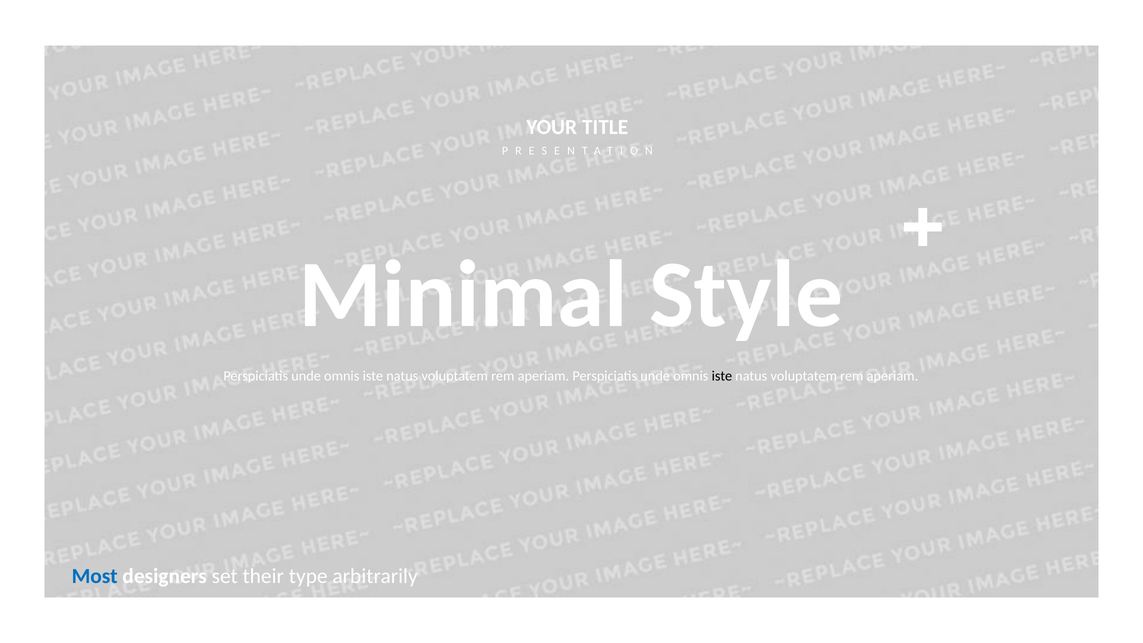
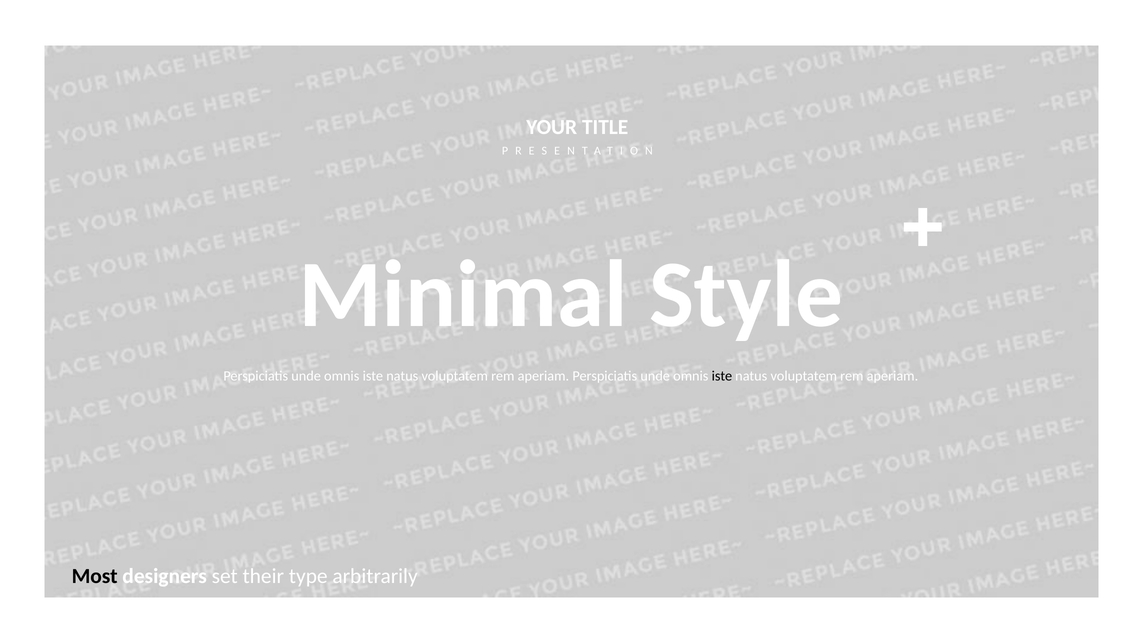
Most colour: blue -> black
